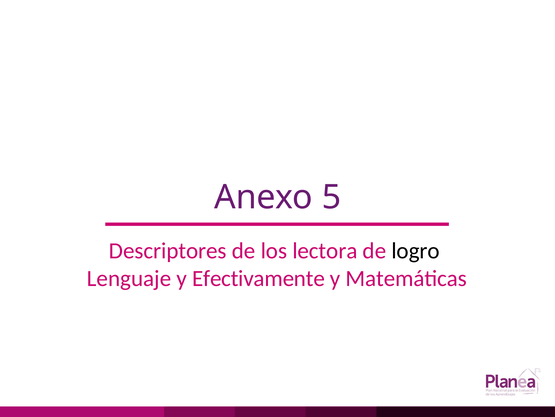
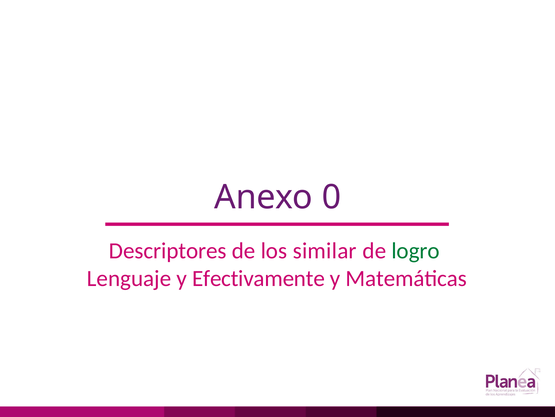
5: 5 -> 0
lectora: lectora -> similar
logro colour: black -> green
